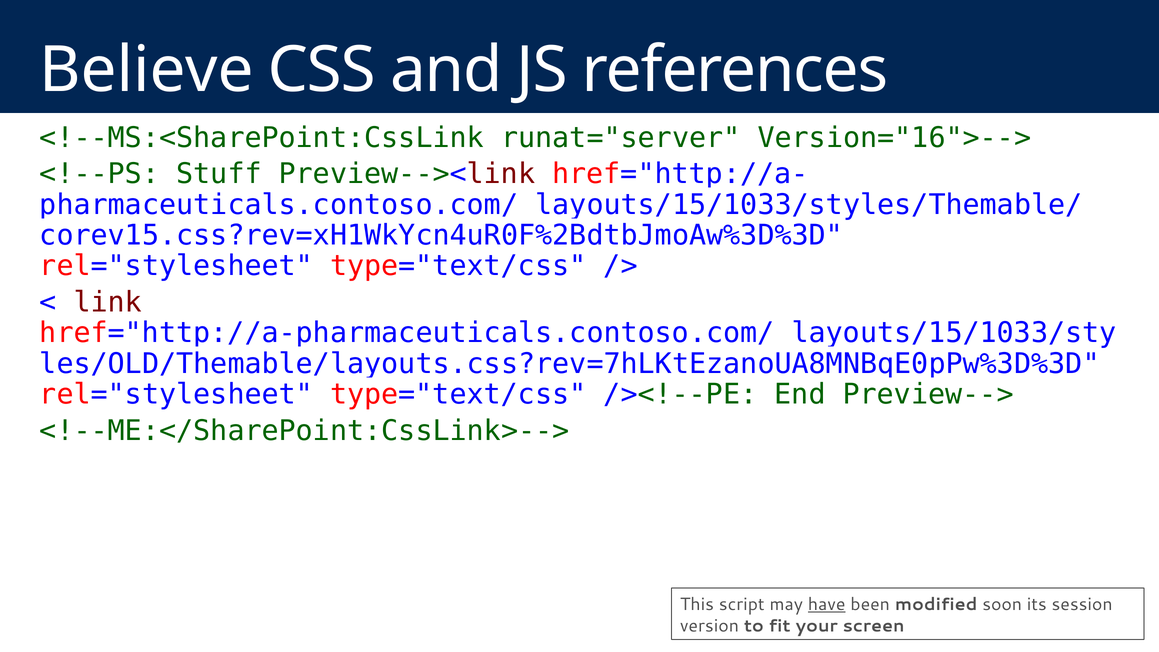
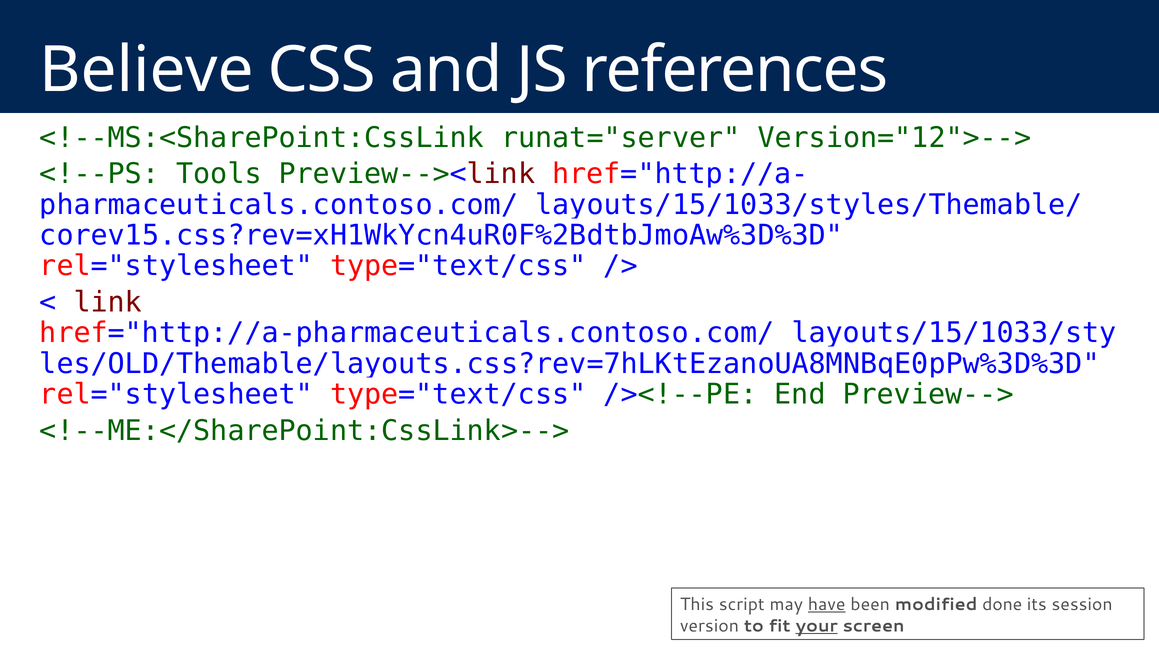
Version="16">-->: Version="16">--> -> Version="12">-->
Stuff: Stuff -> Tools
soon: soon -> done
your underline: none -> present
